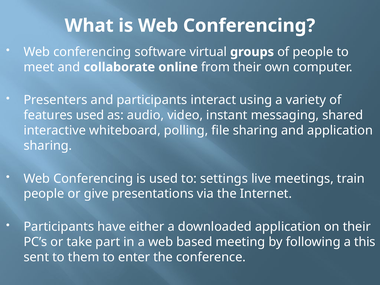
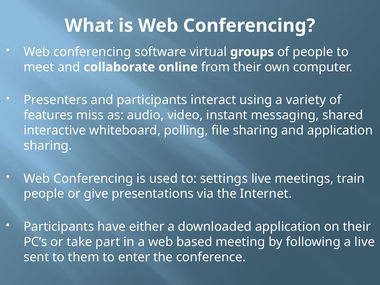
features used: used -> miss
a this: this -> live
